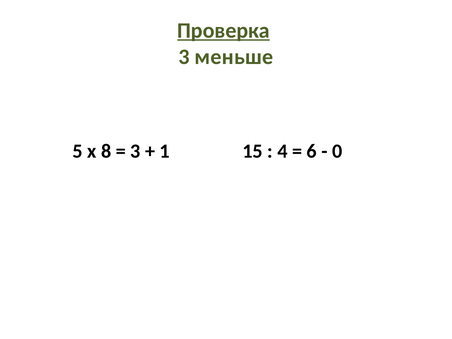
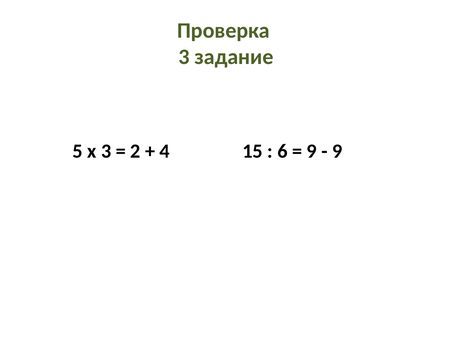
Проверка underline: present -> none
меньше: меньше -> задание
х 8: 8 -> 3
3 at (135, 151): 3 -> 2
1: 1 -> 4
4: 4 -> 6
6 at (312, 151): 6 -> 9
0 at (337, 151): 0 -> 9
